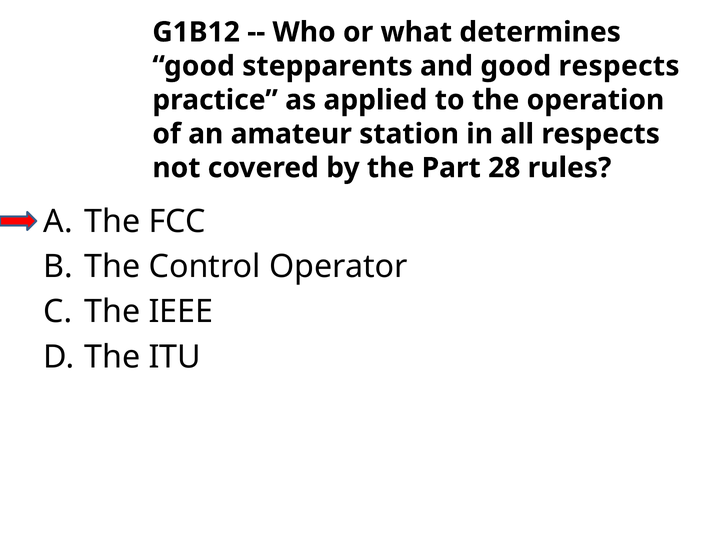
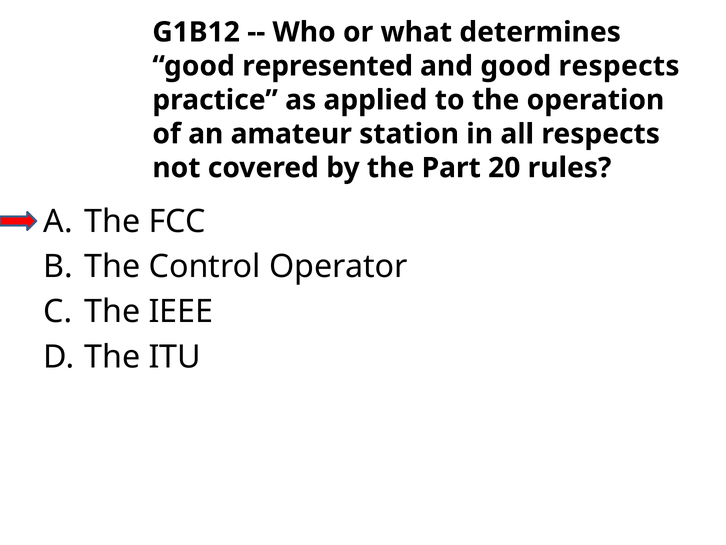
stepparents: stepparents -> represented
28: 28 -> 20
